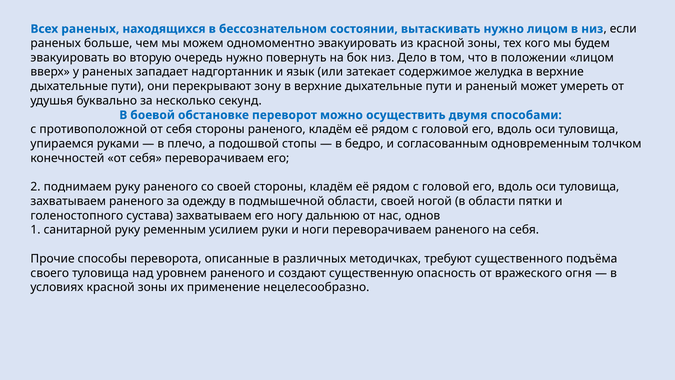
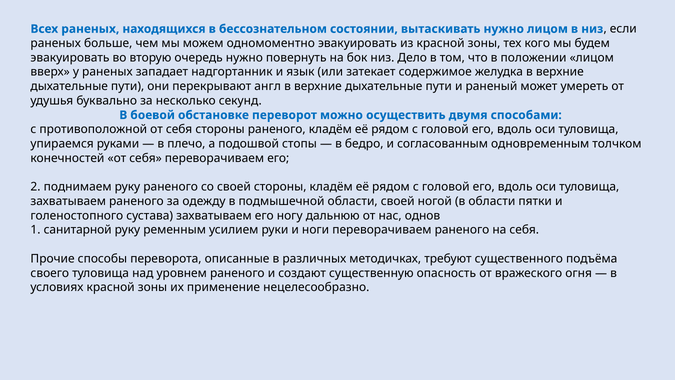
зону: зону -> англ
